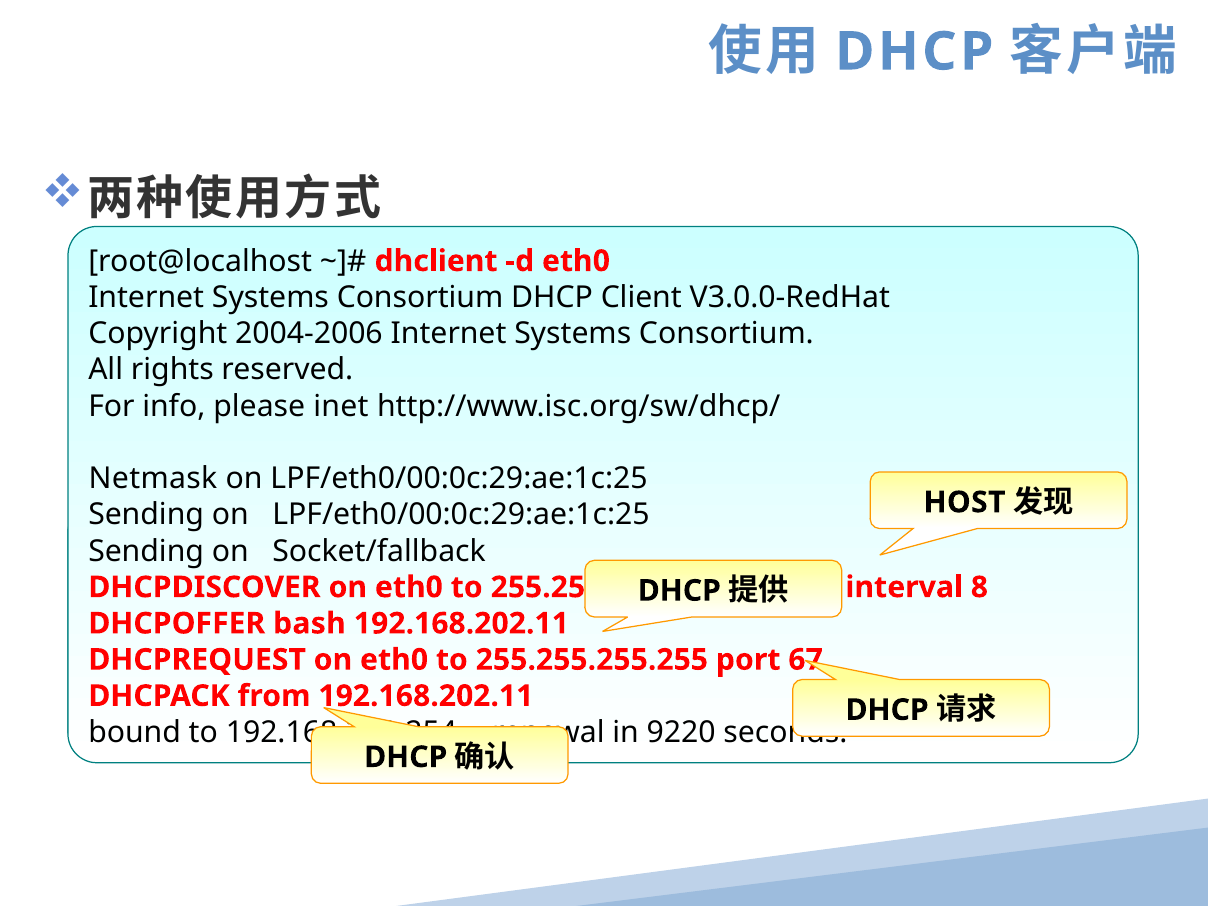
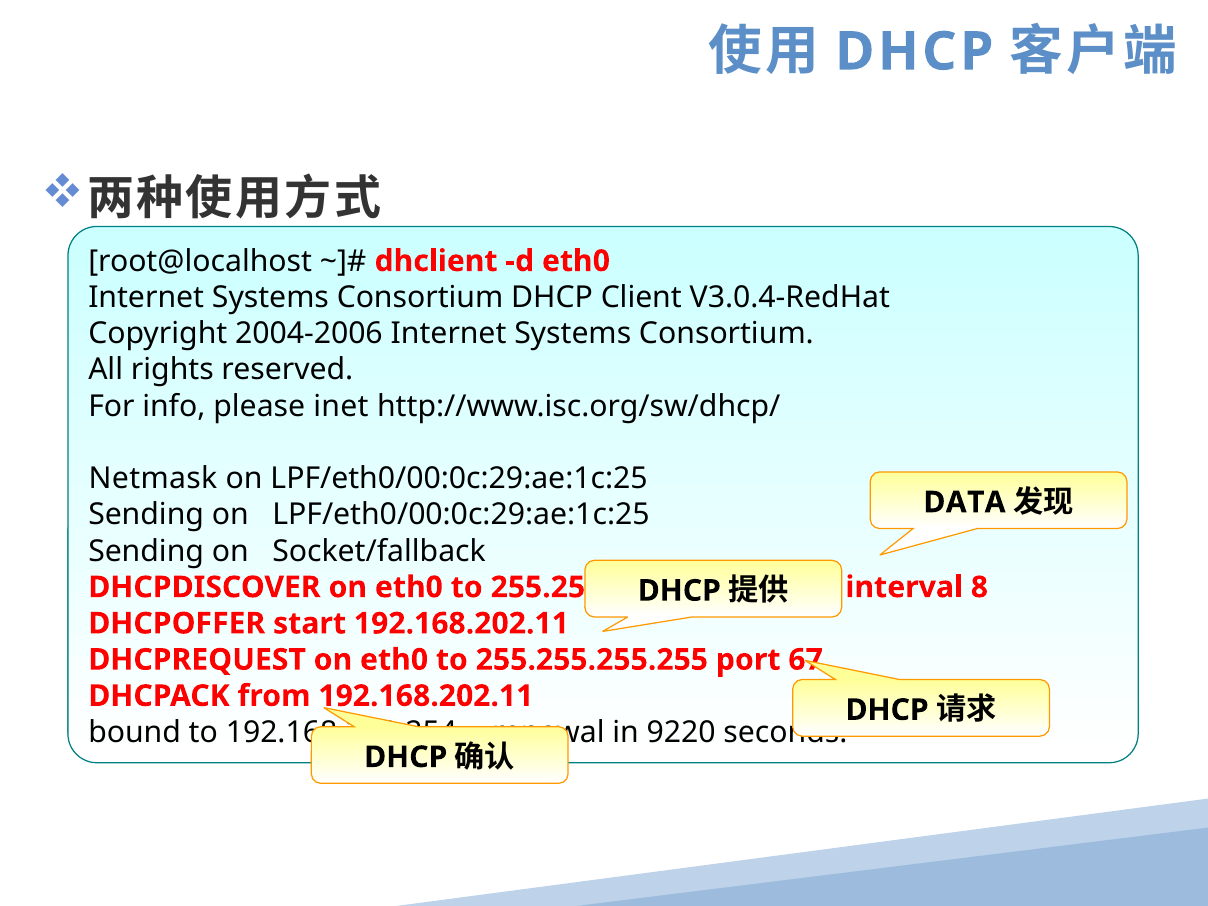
V3.0.0-RedHat: V3.0.0-RedHat -> V3.0.4-RedHat
HOST: HOST -> DATA
bash: bash -> start
